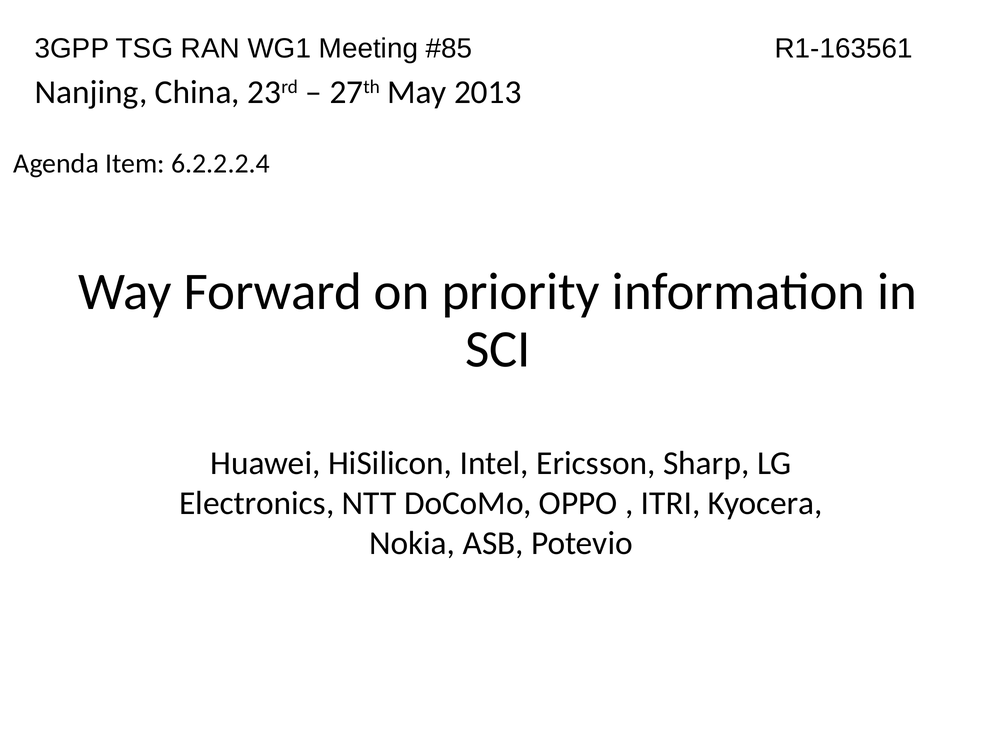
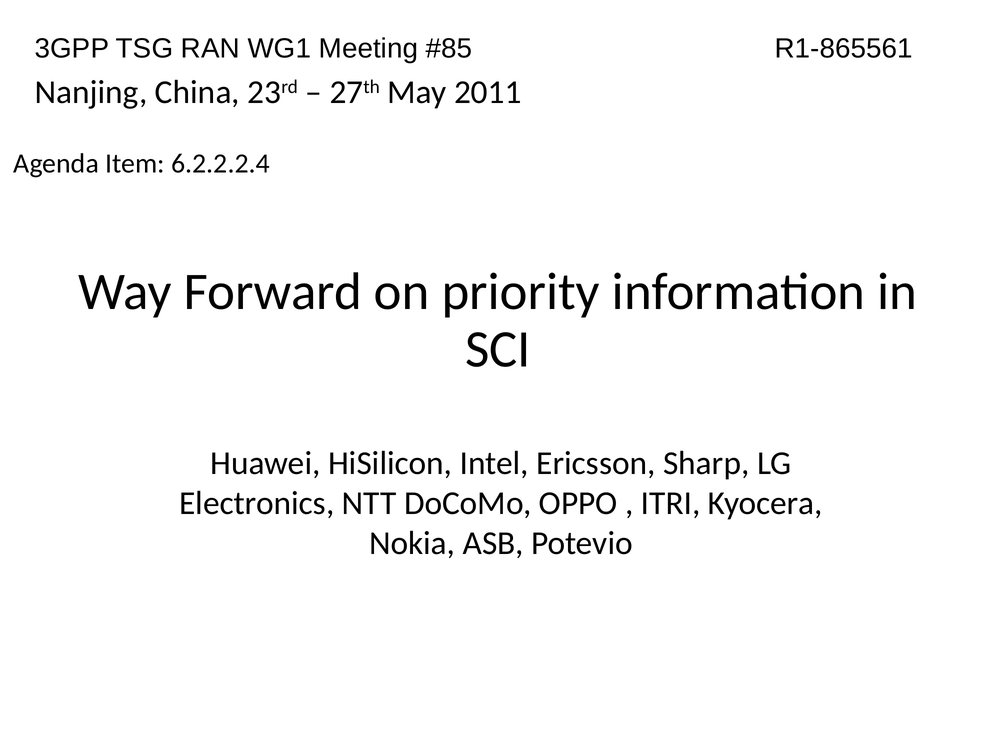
R1-163561: R1-163561 -> R1-865561
2013: 2013 -> 2011
